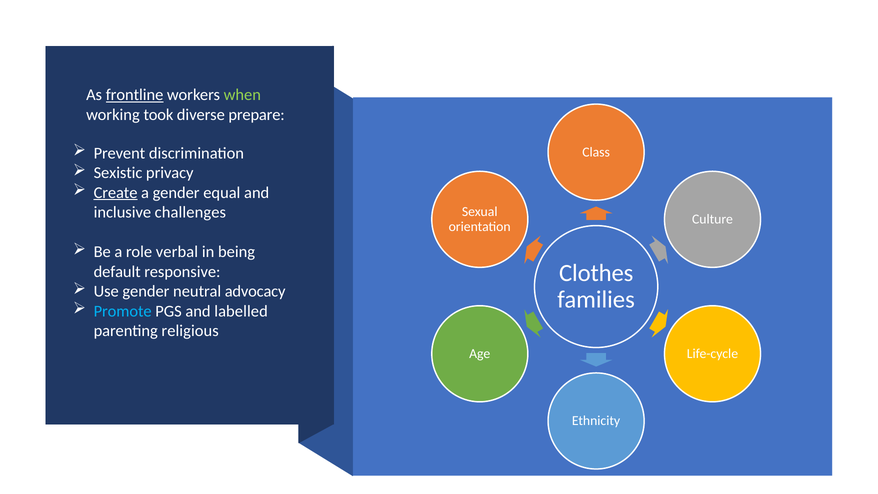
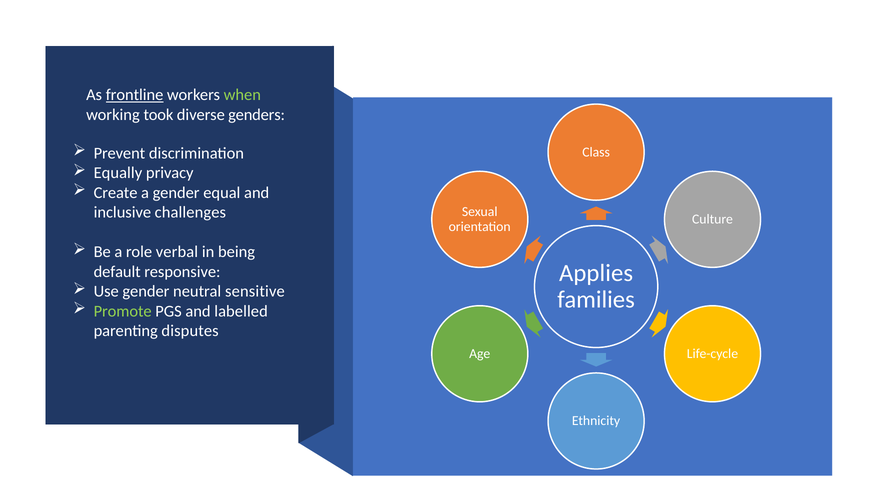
prepare: prepare -> genders
Sexistic: Sexistic -> Equally
Create underline: present -> none
Clothes: Clothes -> Applies
advocacy: advocacy -> sensitive
Promote colour: light blue -> light green
religious: religious -> disputes
